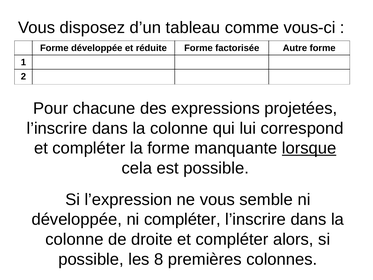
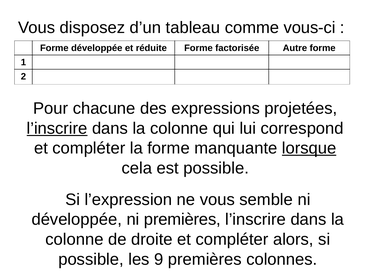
l’inscrire at (57, 128) underline: none -> present
ni compléter: compléter -> premières
8: 8 -> 9
